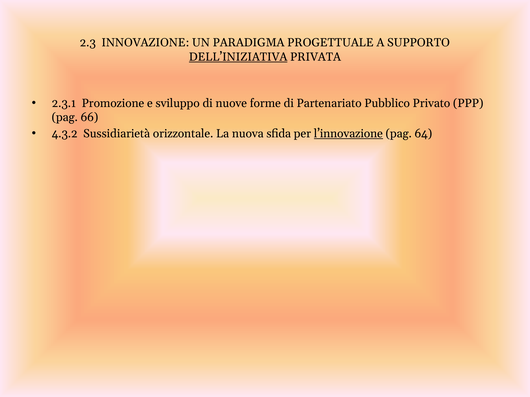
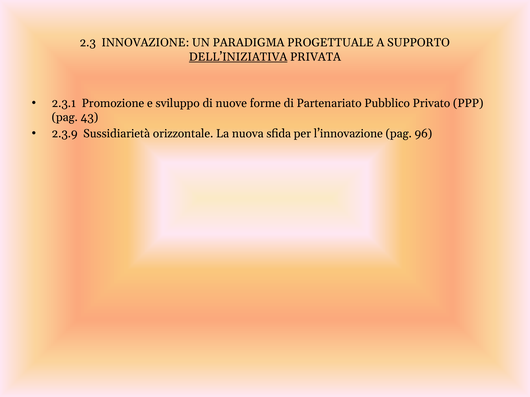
66: 66 -> 43
4.3.2: 4.3.2 -> 2.3.9
l’innovazione underline: present -> none
64: 64 -> 96
